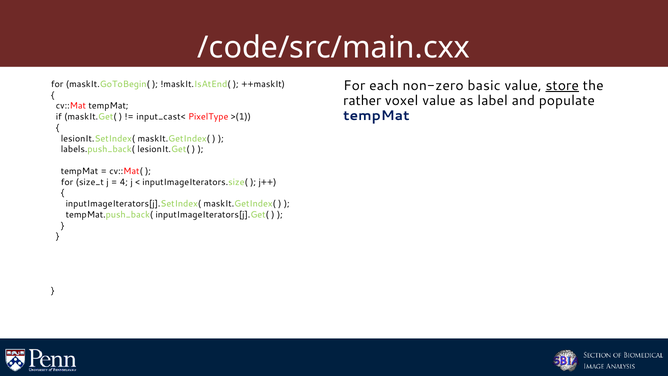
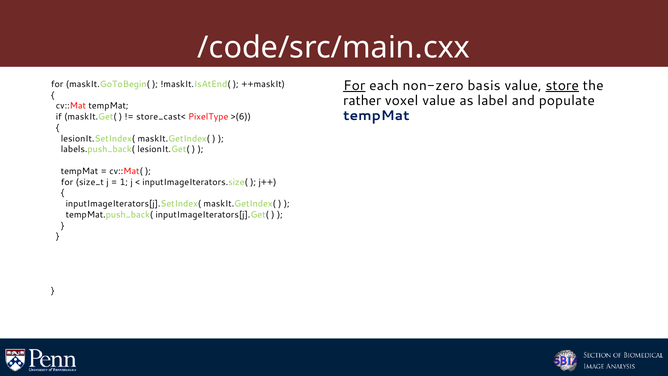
For at (354, 86) underline: none -> present
basic: basic -> basis
input_cast<: input_cast< -> store_cast<
>(1: >(1 -> >(6
4: 4 -> 1
